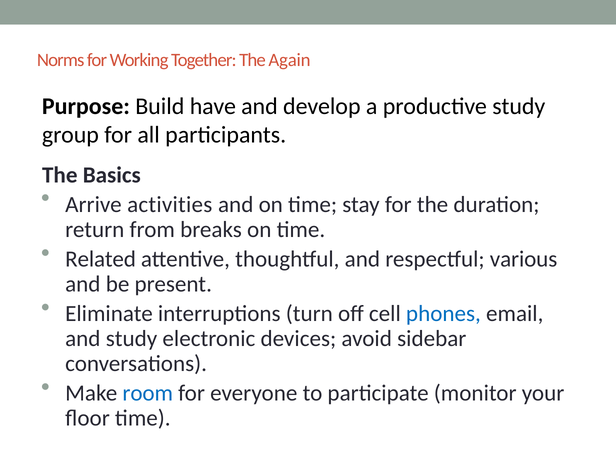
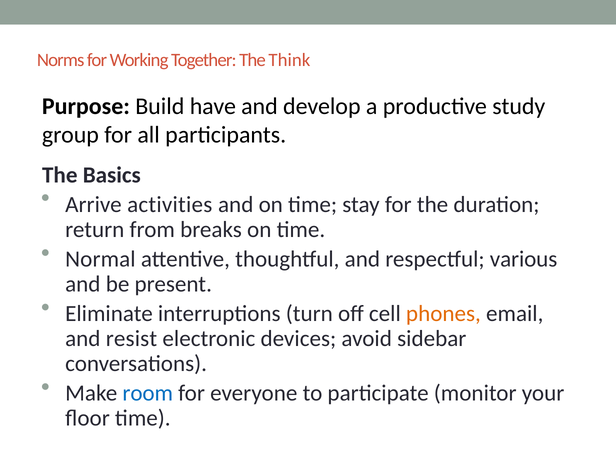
Again: Again -> Think
Related: Related -> Normal
phones colour: blue -> orange
and study: study -> resist
